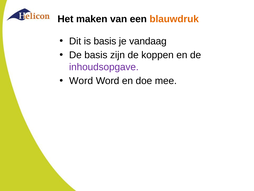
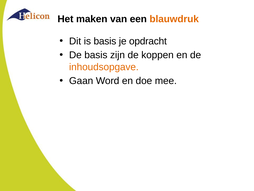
vandaag: vandaag -> opdracht
inhoudsopgave colour: purple -> orange
Word at (81, 81): Word -> Gaan
